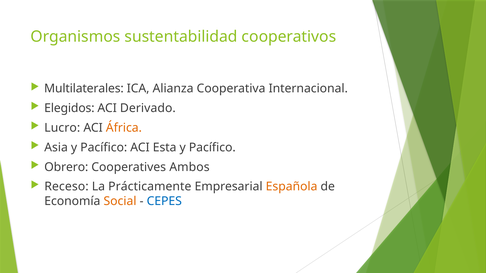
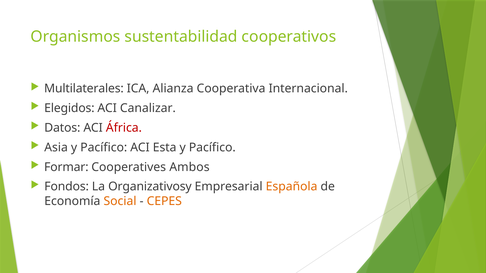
Derivado: Derivado -> Canalizar
Lucro: Lucro -> Datos
África colour: orange -> red
Obrero: Obrero -> Formar
Receso: Receso -> Fondos
Prácticamente: Prácticamente -> Organizativosy
CEPES colour: blue -> orange
